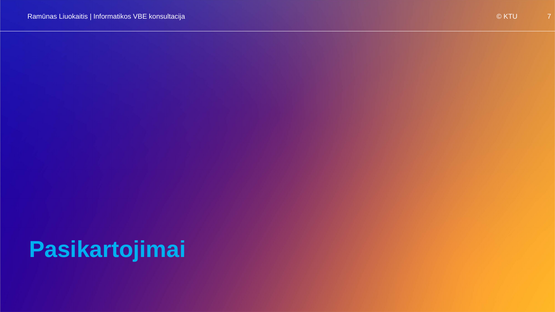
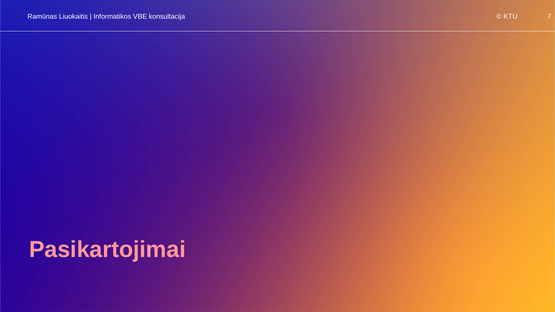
Pasikartojimai colour: light blue -> pink
